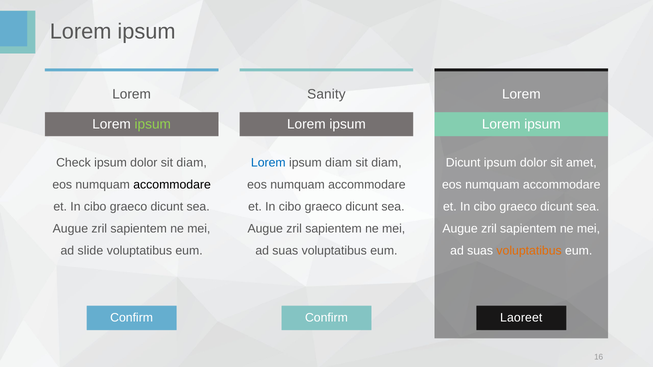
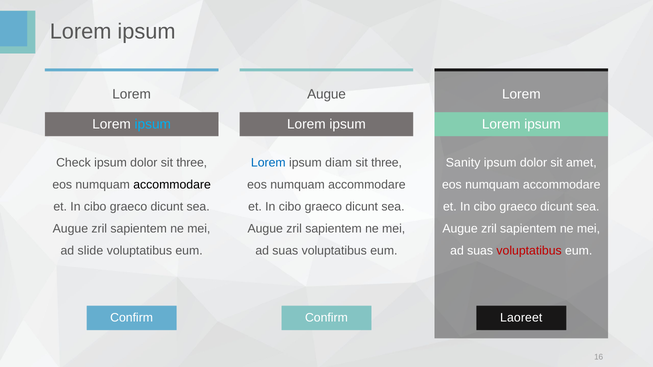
Lorem Sanity: Sanity -> Augue
ipsum at (153, 124) colour: light green -> light blue
dolor sit diam: diam -> three
diam at (386, 163): diam -> three
Dicunt at (463, 163): Dicunt -> Sanity
voluptatibus at (529, 251) colour: orange -> red
